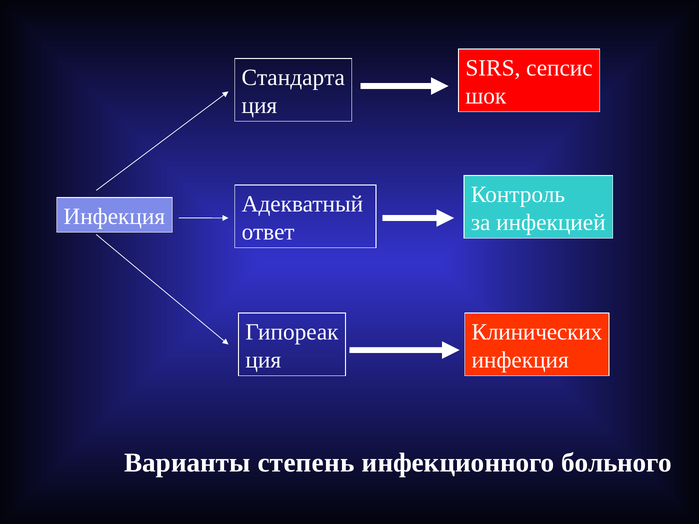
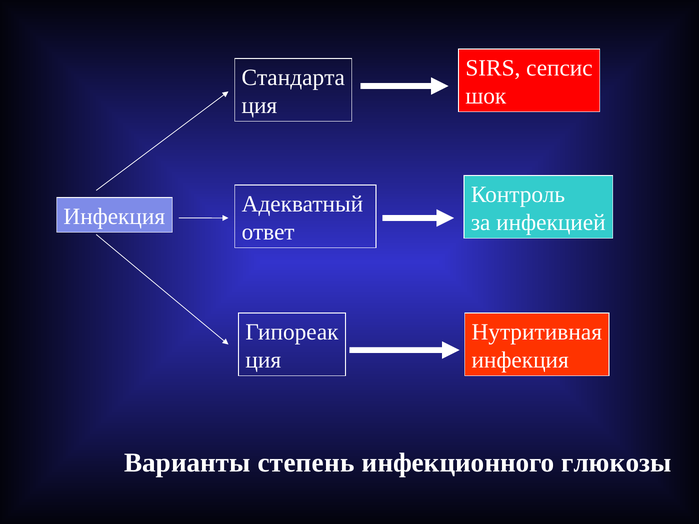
Клинических: Клинических -> Нутритивная
больного: больного -> глюкозы
